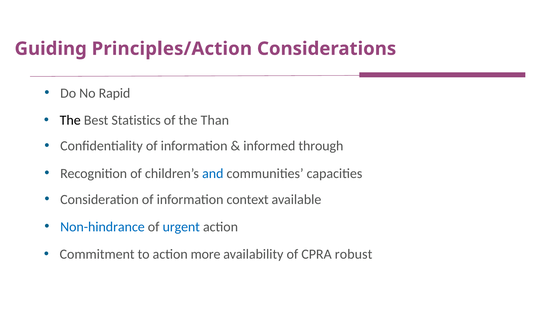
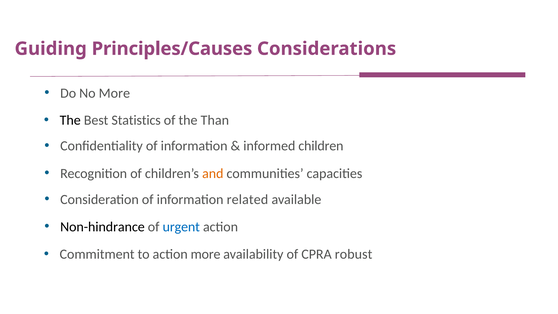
Principles/Action: Principles/Action -> Principles/Causes
No Rapid: Rapid -> More
through: through -> children
and colour: blue -> orange
context: context -> related
Non-hindrance colour: blue -> black
